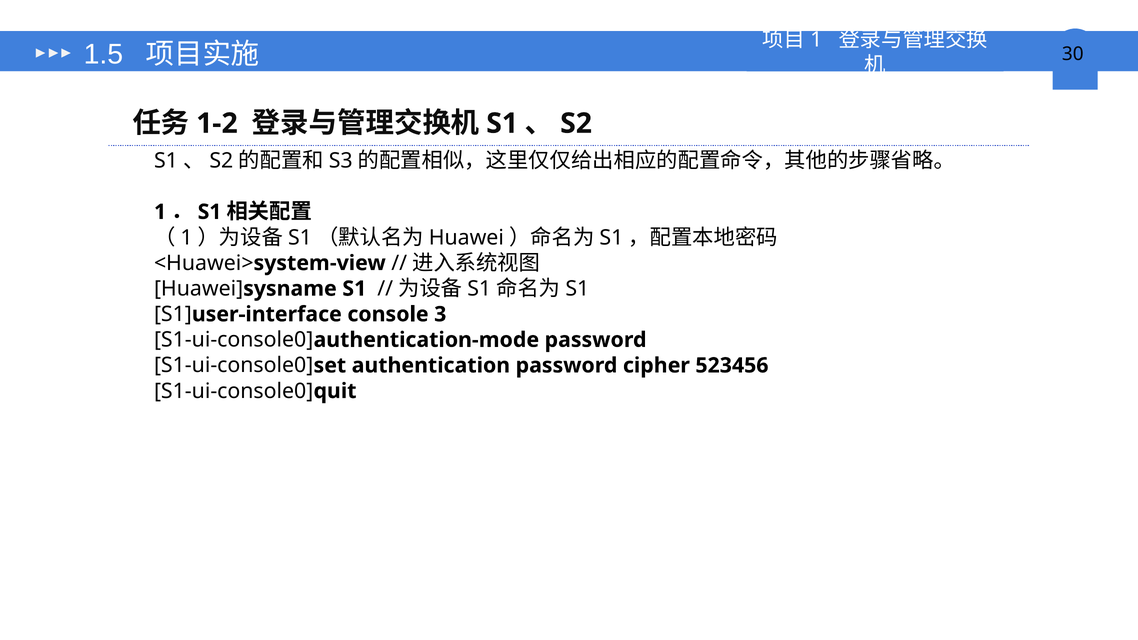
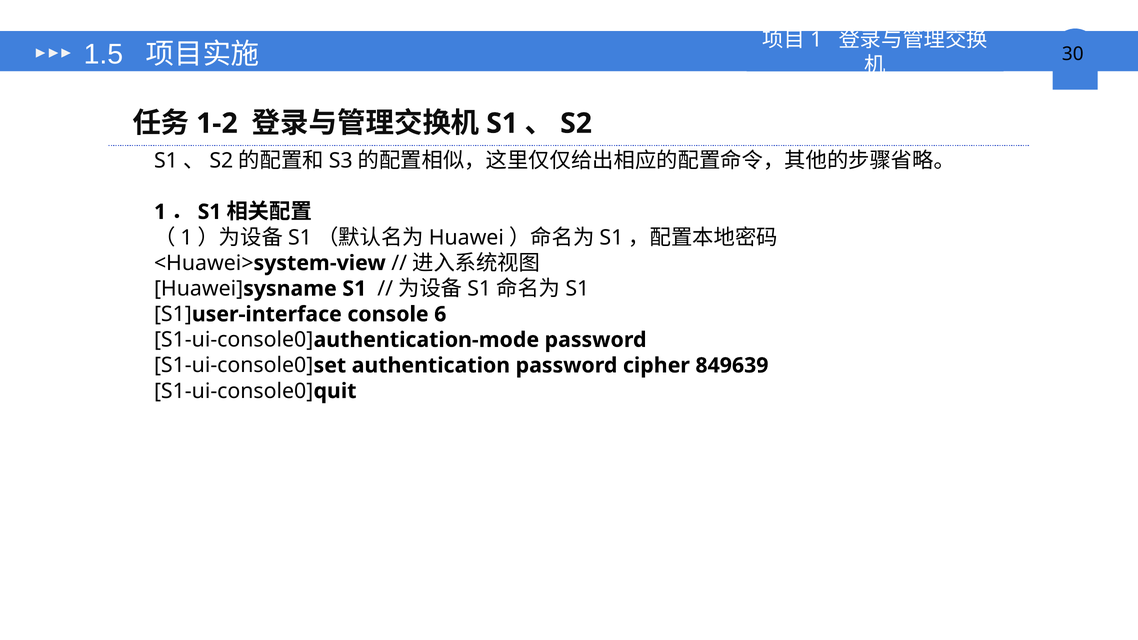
3: 3 -> 6
523456: 523456 -> 849639
